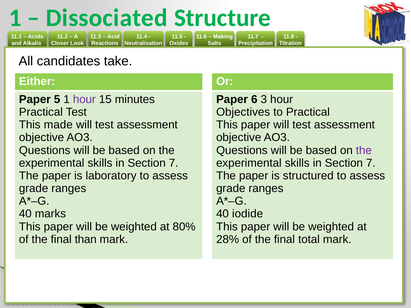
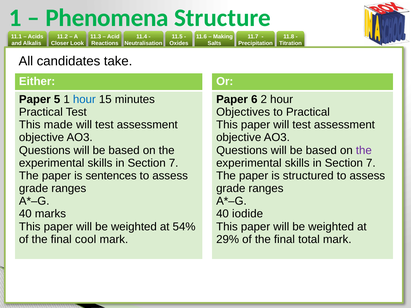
Dissociated: Dissociated -> Phenomena
hour at (84, 99) colour: purple -> blue
3: 3 -> 2
laboratory: laboratory -> sentences
80%: 80% -> 54%
than: than -> cool
28%: 28% -> 29%
